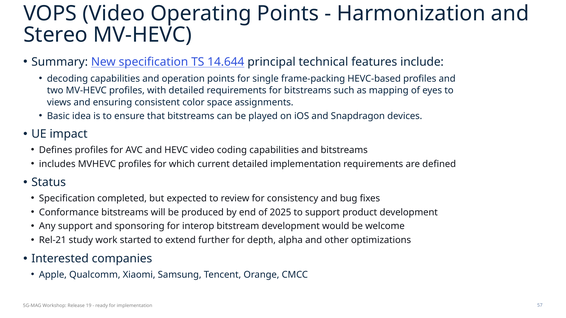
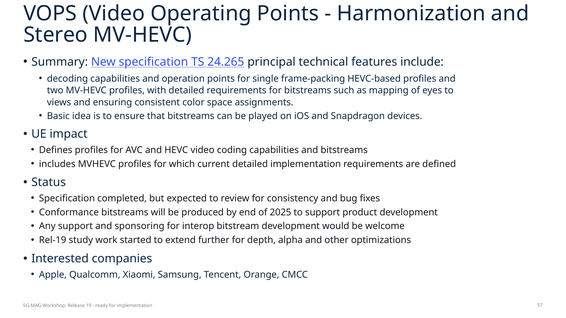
14.644: 14.644 -> 24.265
Rel-21: Rel-21 -> Rel-19
